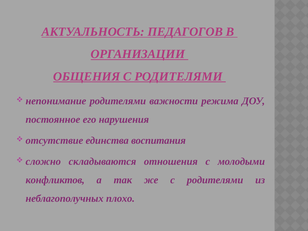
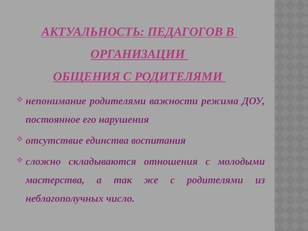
конфликтов: конфликтов -> мастерства
плохо: плохо -> число
